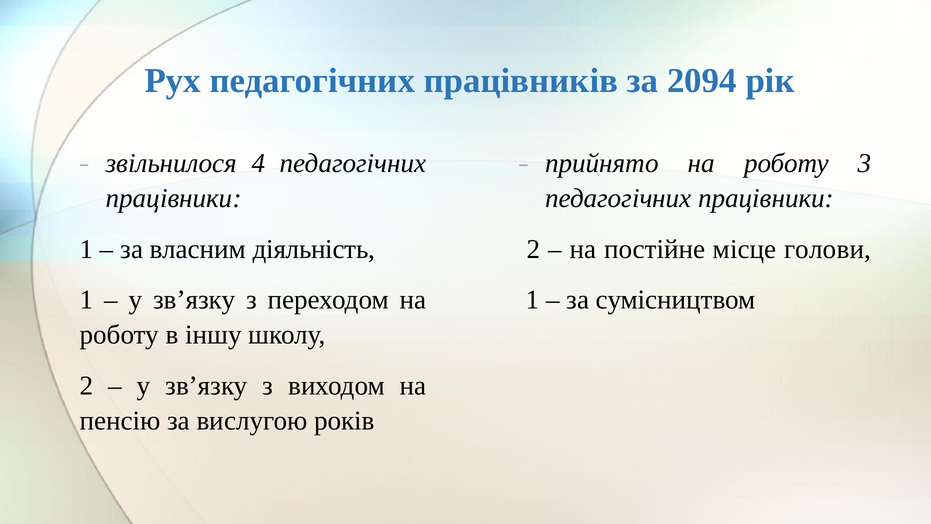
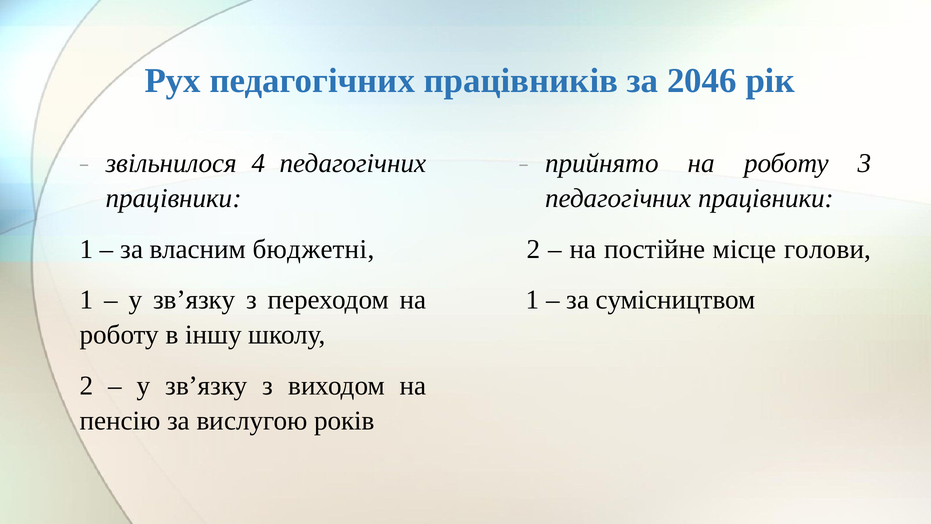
2094: 2094 -> 2046
діяльність: діяльність -> бюджетні
